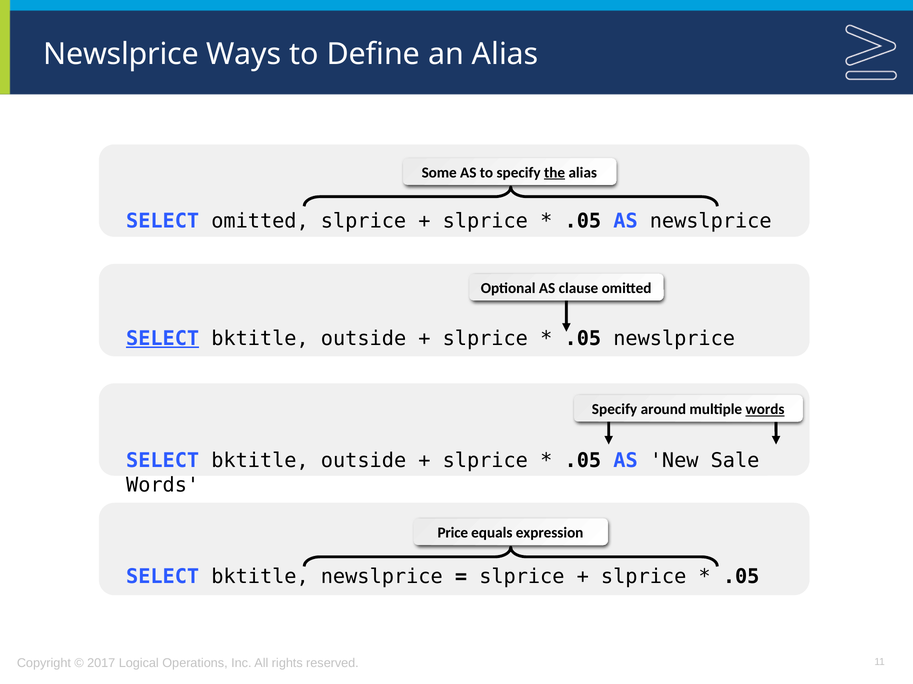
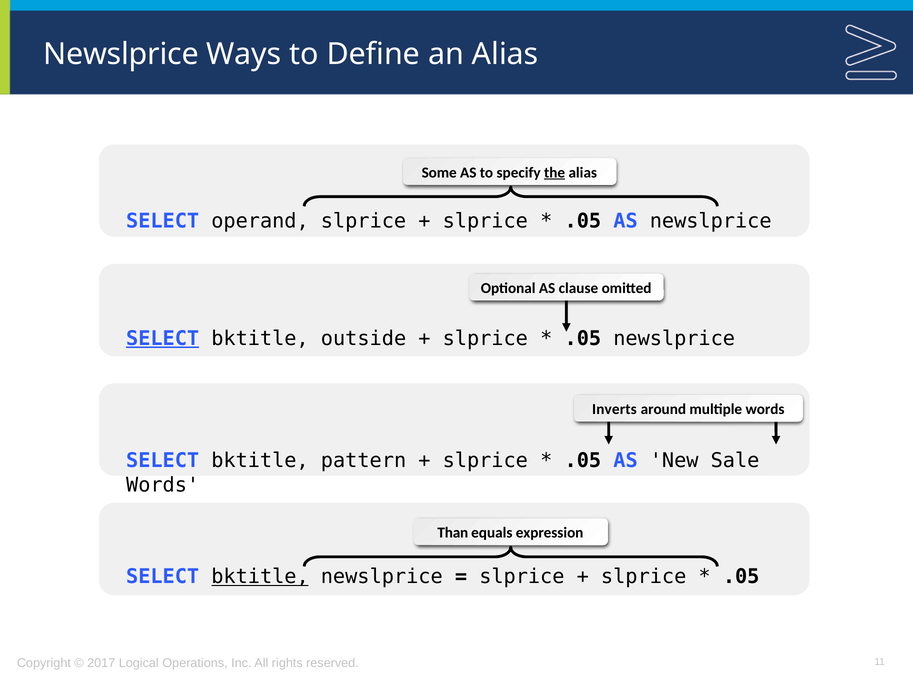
SELECT omitted: omitted -> operand
Specify at (615, 410): Specify -> Inverts
words at (765, 410) underline: present -> none
outside at (364, 461): outside -> pattern
Price: Price -> Than
bktitle at (260, 577) underline: none -> present
